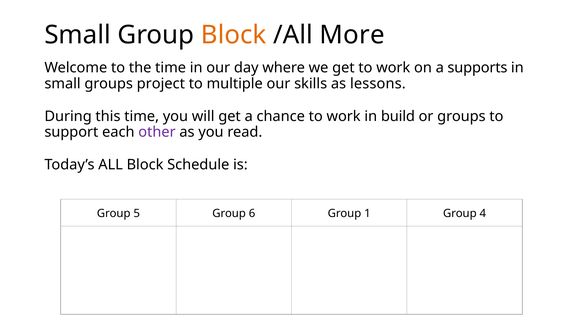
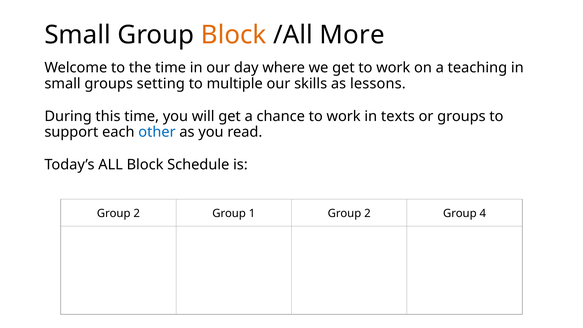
supports: supports -> teaching
project: project -> setting
build: build -> texts
other colour: purple -> blue
5 at (137, 213): 5 -> 2
6: 6 -> 1
1 at (367, 213): 1 -> 2
